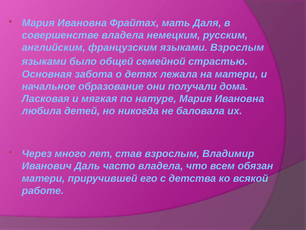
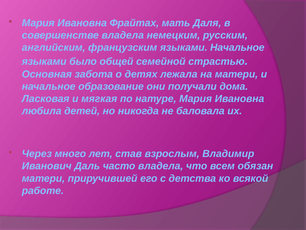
языками Взрослым: Взрослым -> Начальное
